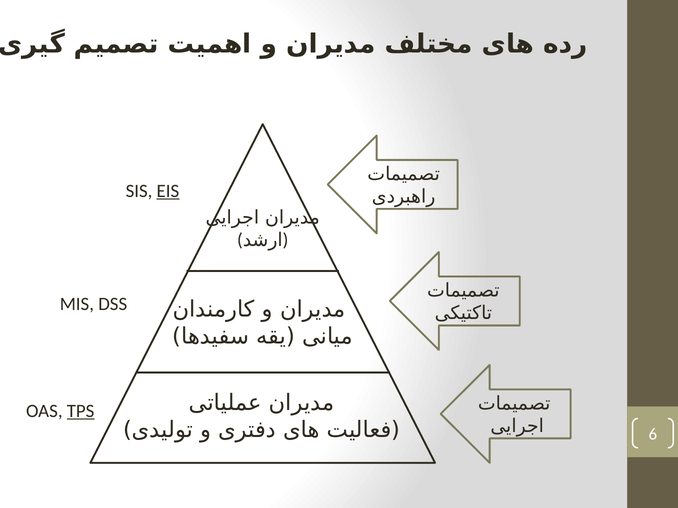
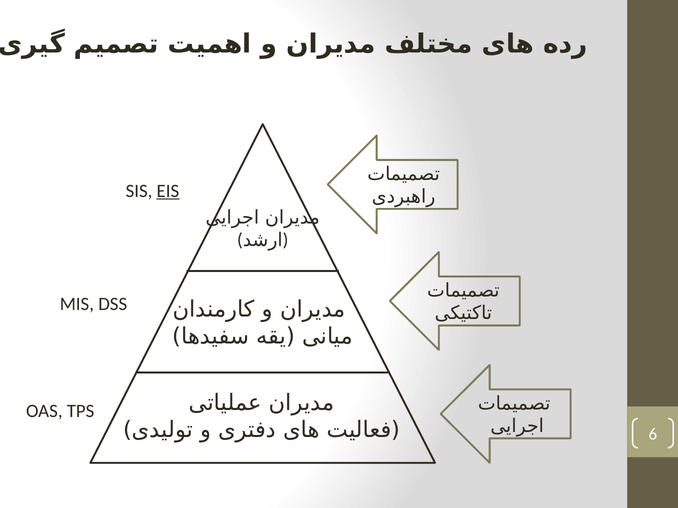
TPS underline: present -> none
